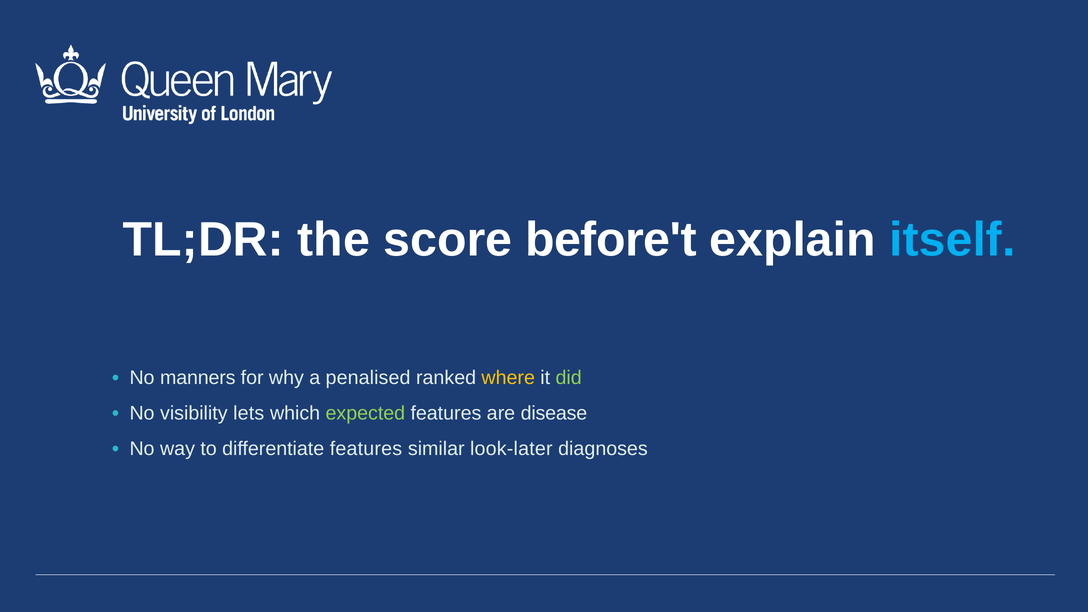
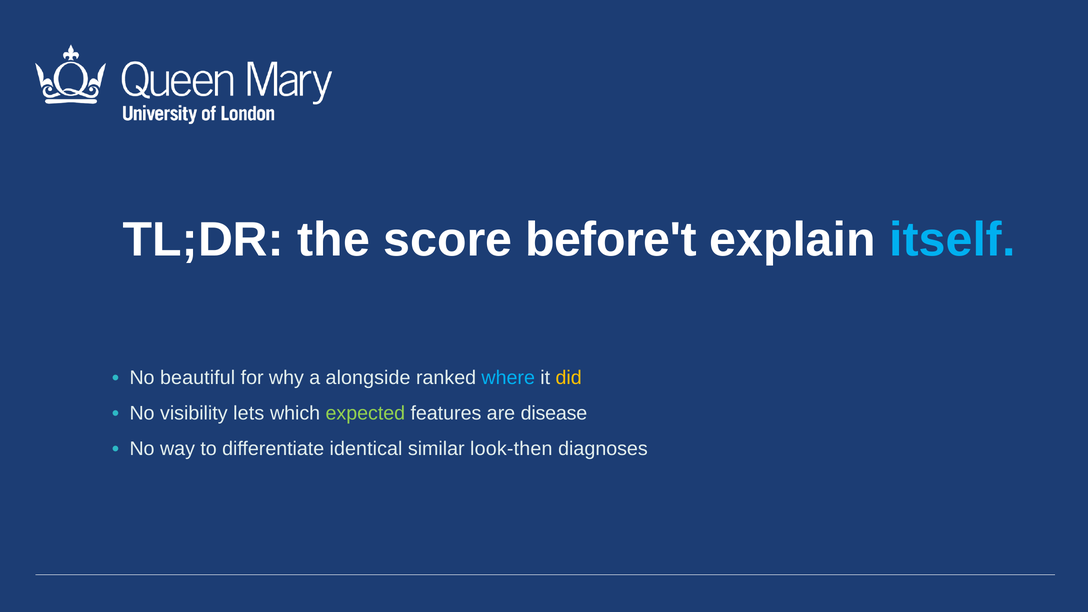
manners: manners -> beautiful
penalised: penalised -> alongside
where colour: yellow -> light blue
did colour: light green -> yellow
differentiate features: features -> identical
look-later: look-later -> look-then
